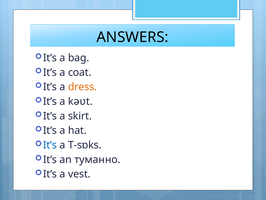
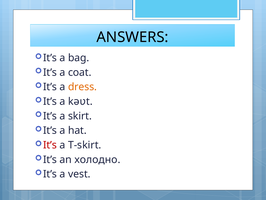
It’s at (50, 145) colour: blue -> red
T-sɒks: T-sɒks -> T-skirt
туманно: туманно -> холодно
